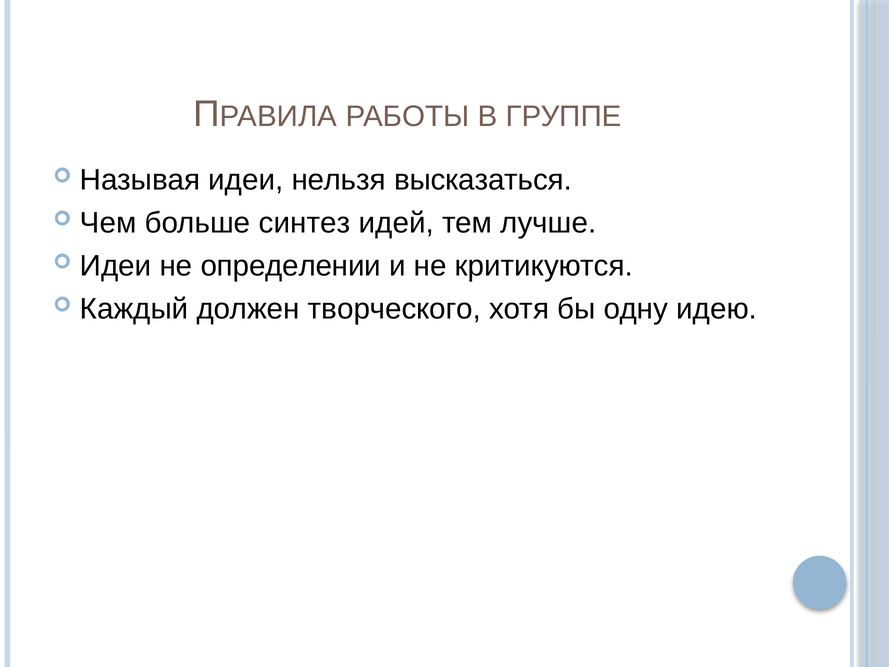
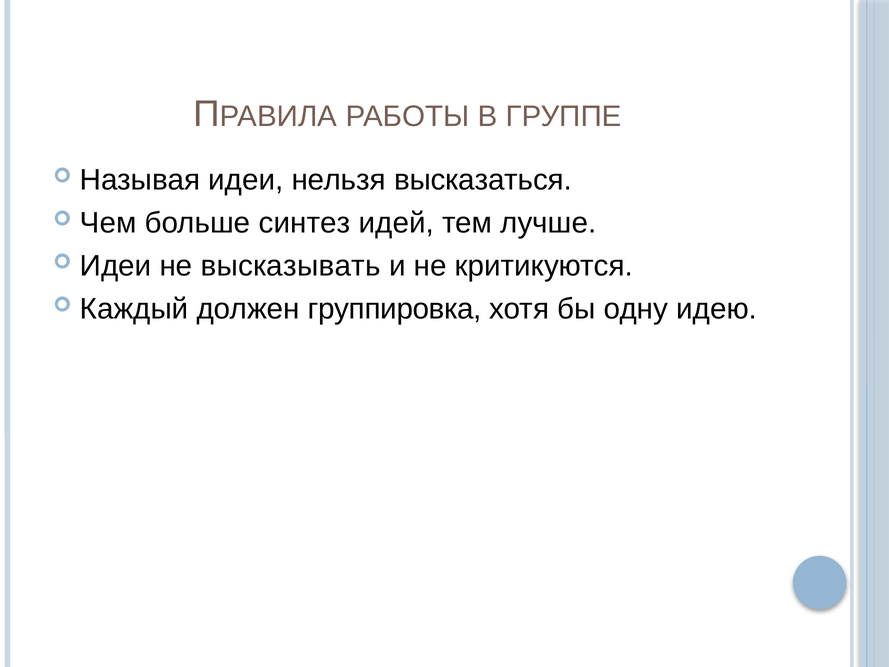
определении: определении -> высказывать
творческого: творческого -> группировка
